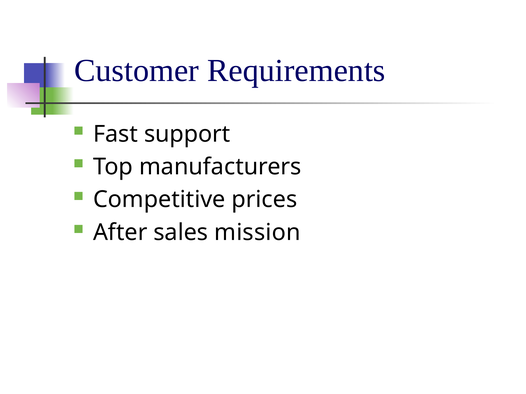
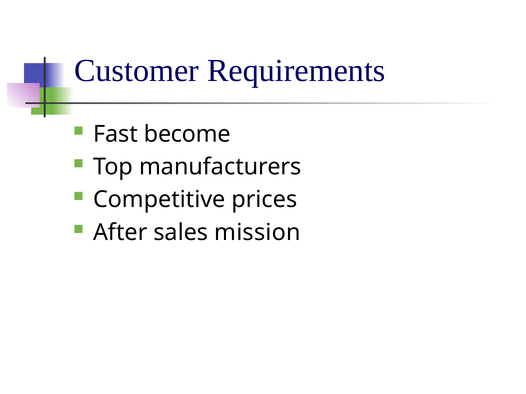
support: support -> become
